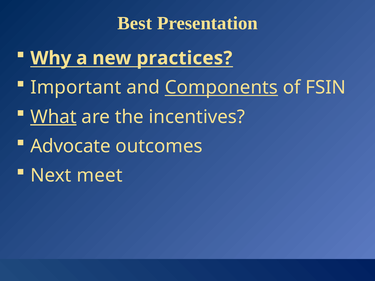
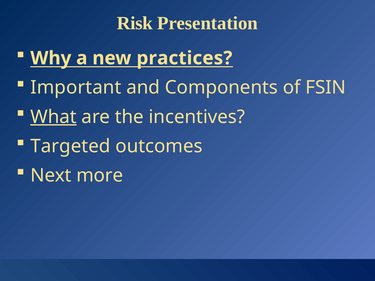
Best: Best -> Risk
Components underline: present -> none
Advocate: Advocate -> Targeted
meet: meet -> more
